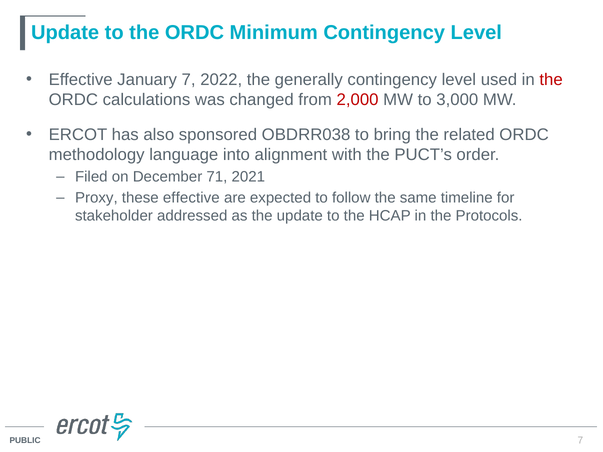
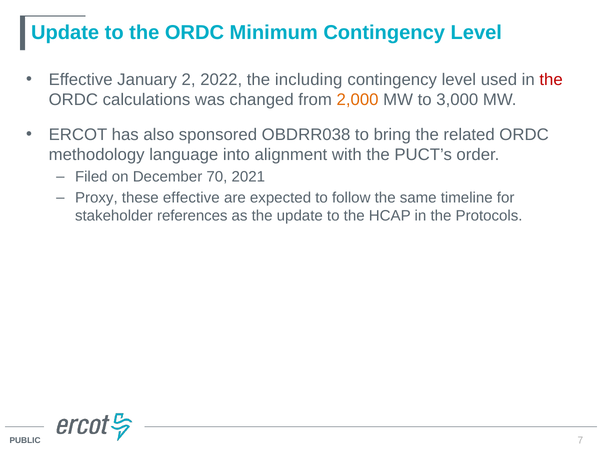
January 7: 7 -> 2
generally: generally -> including
2,000 colour: red -> orange
71: 71 -> 70
addressed: addressed -> references
